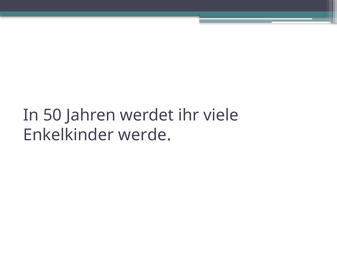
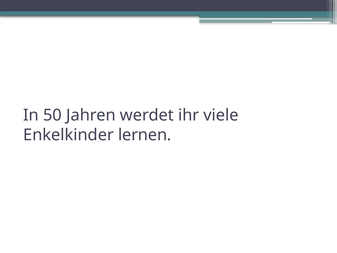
werde: werde -> lernen
